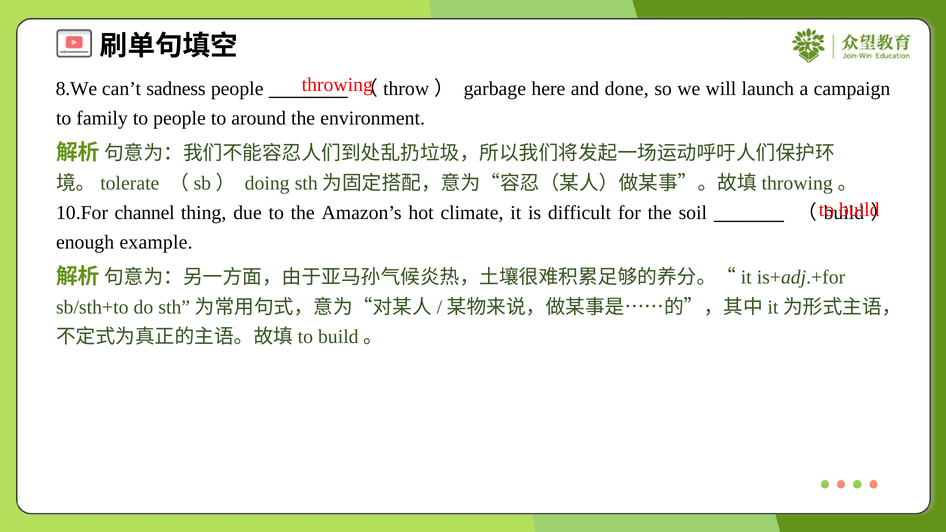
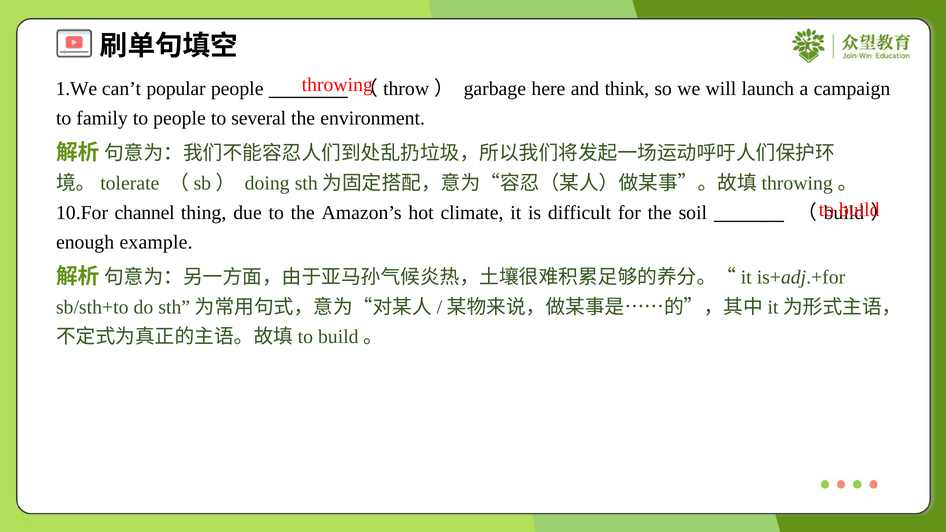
8.We: 8.We -> 1.We
sadness: sadness -> popular
done: done -> think
around: around -> several
